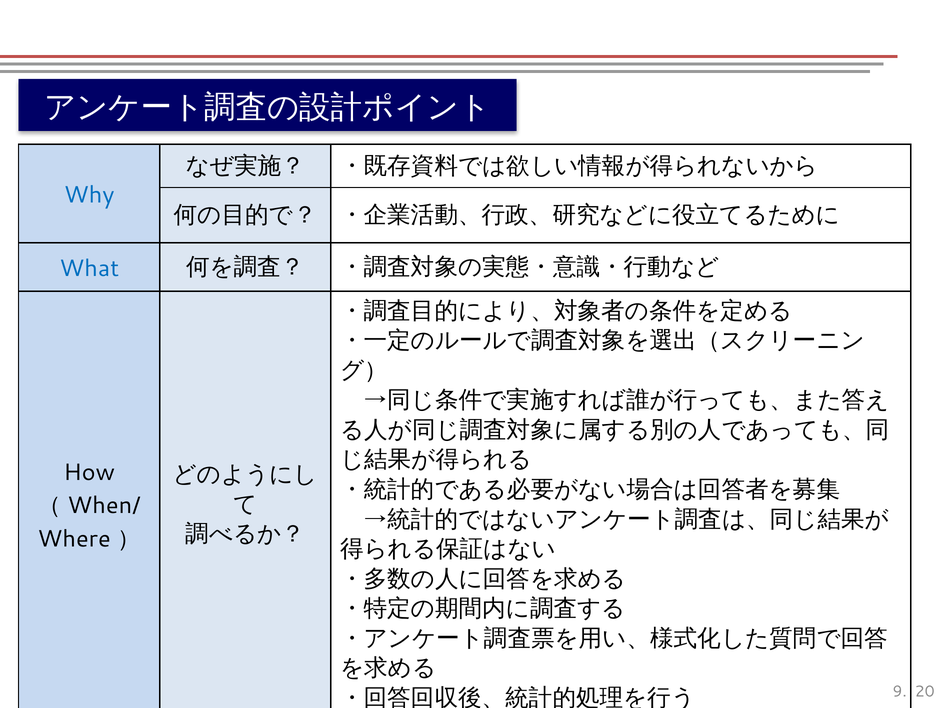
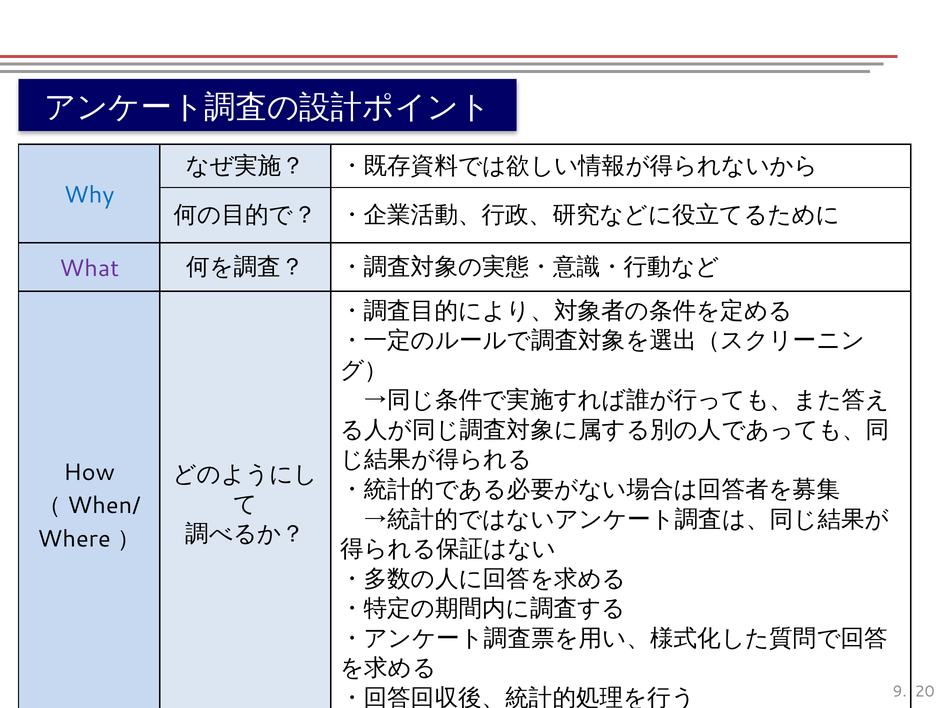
What colour: blue -> purple
